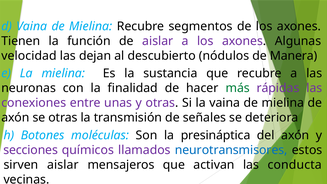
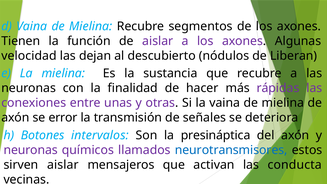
Manera: Manera -> Liberan
más colour: green -> black
se otras: otras -> error
moléculas: moléculas -> intervalos
secciones at (31, 150): secciones -> neuronas
